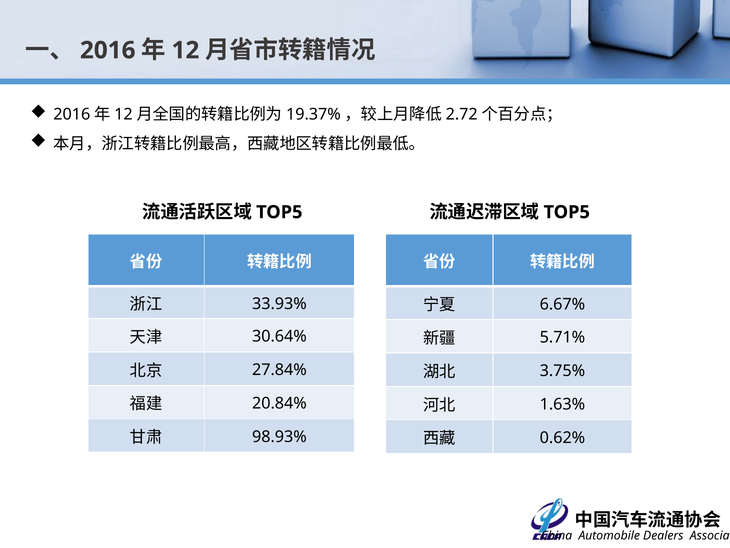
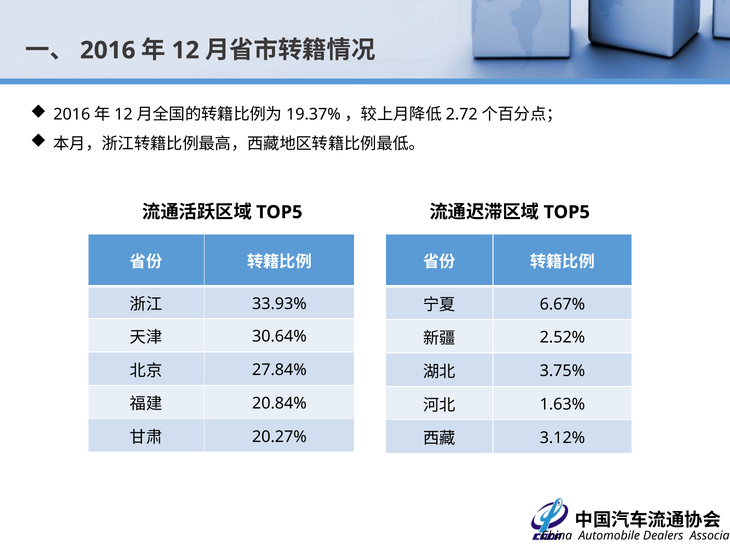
5.71%: 5.71% -> 2.52%
98.93%: 98.93% -> 20.27%
0.62%: 0.62% -> 3.12%
